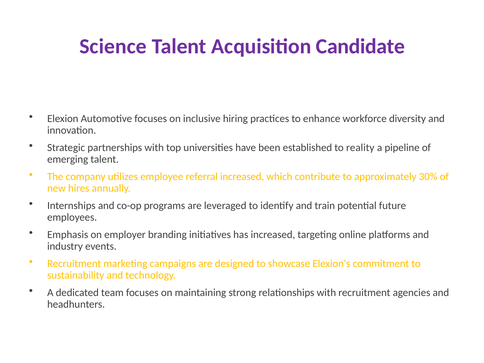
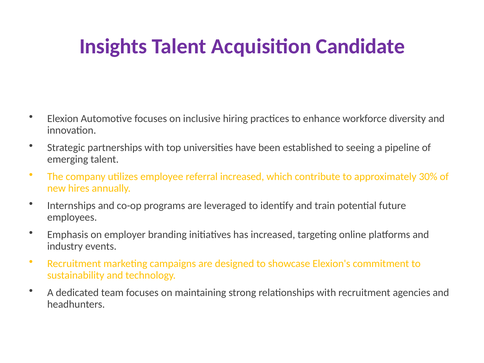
Science: Science -> Insights
reality: reality -> seeing
